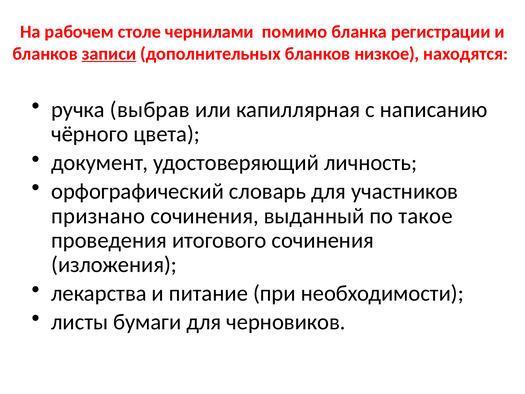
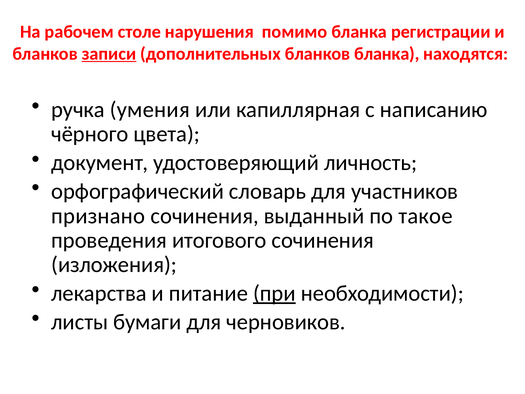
чернилами: чернилами -> нарушения
бланков низкое: низкое -> бланка
выбрав: выбрав -> умения
при underline: none -> present
